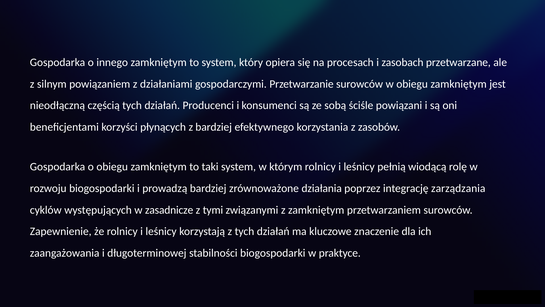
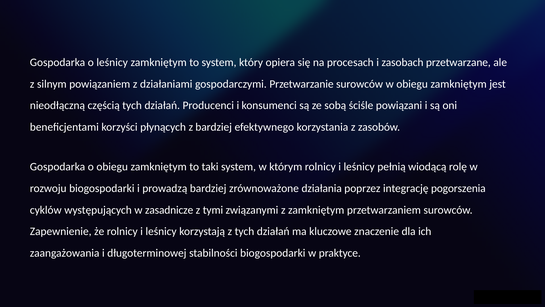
o innego: innego -> leśnicy
zarządzania: zarządzania -> pogorszenia
